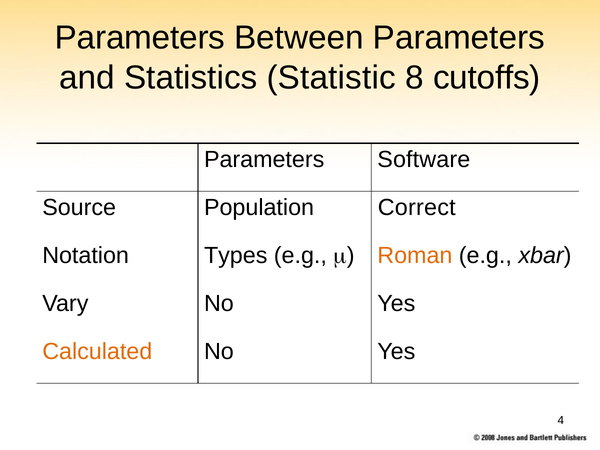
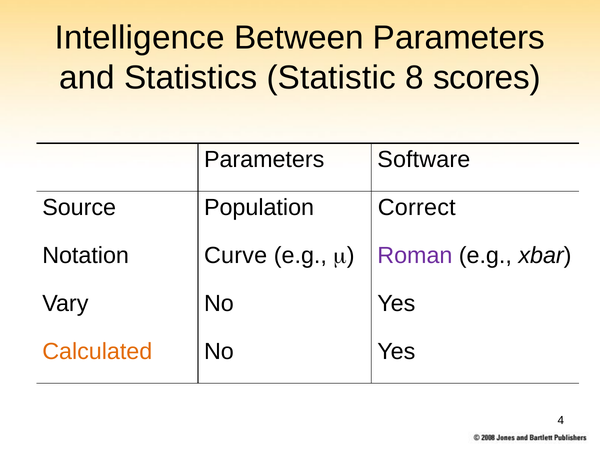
Parameters at (140, 38): Parameters -> Intelligence
cutoffs: cutoffs -> scores
Types: Types -> Curve
Roman colour: orange -> purple
